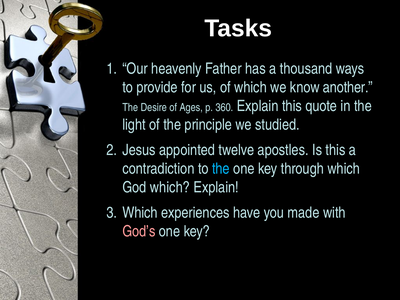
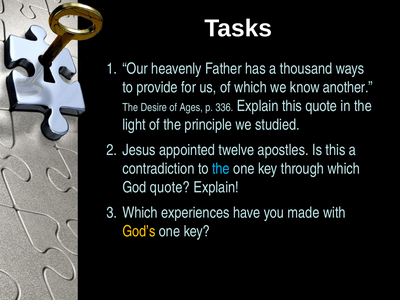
360: 360 -> 336
God which: which -> quote
God’s colour: pink -> yellow
